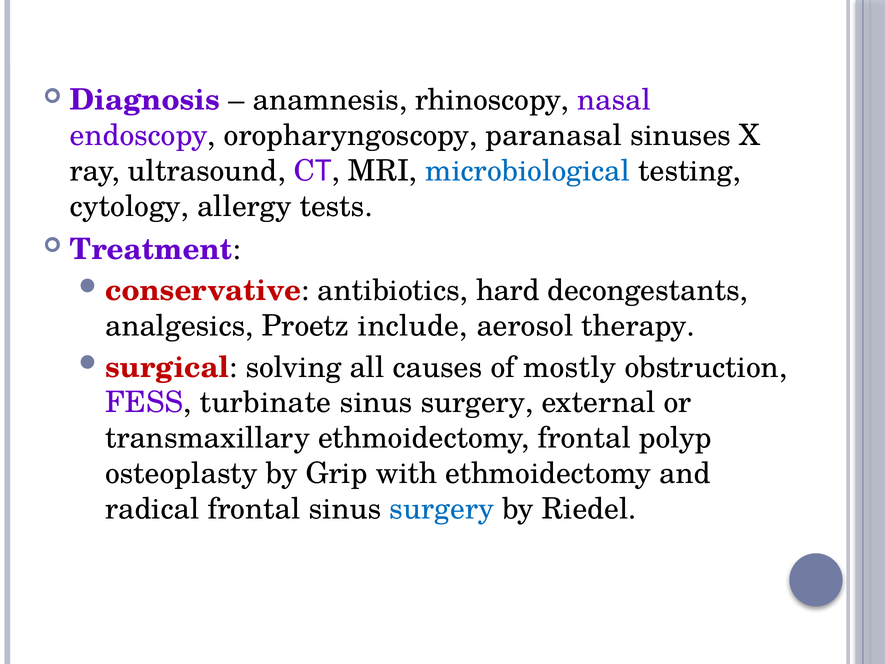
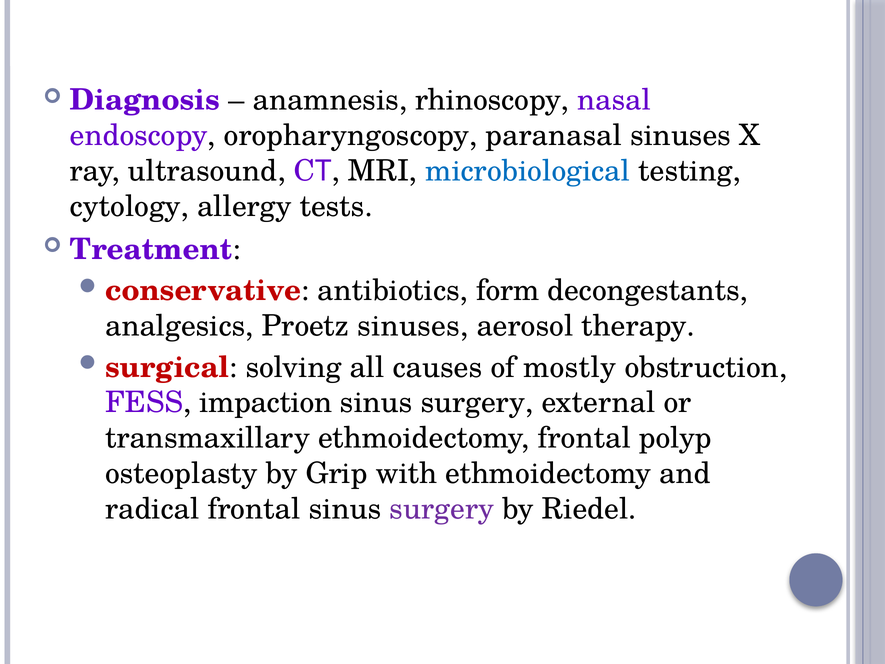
hard: hard -> form
Proetz include: include -> sinuses
turbinate: turbinate -> impaction
surgery at (442, 509) colour: blue -> purple
